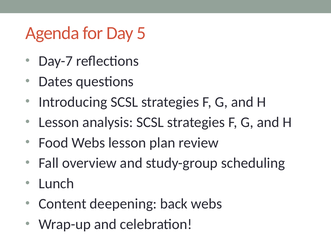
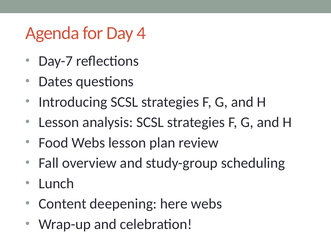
5: 5 -> 4
back: back -> here
